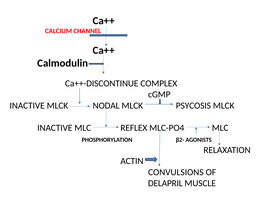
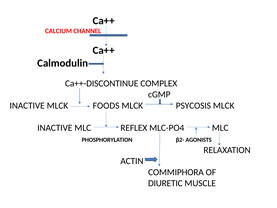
NODAL: NODAL -> FOODS
CONVULSIONS: CONVULSIONS -> COMMIPHORA
DELAPRIL: DELAPRIL -> DIURETIC
